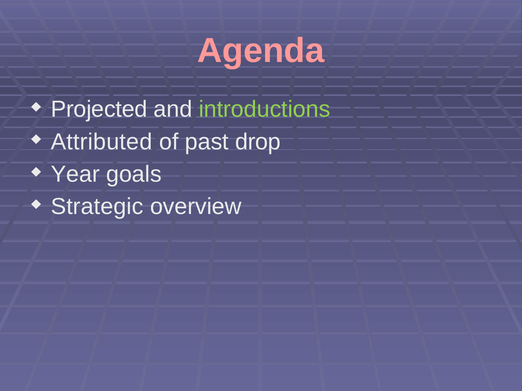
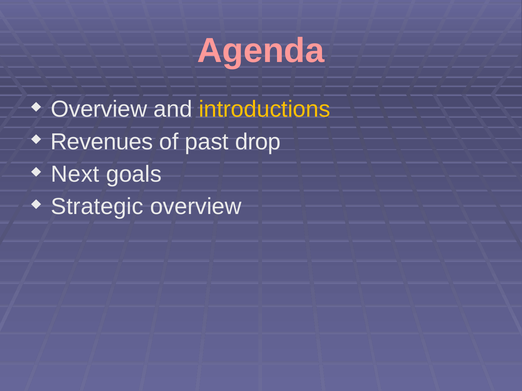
Projected at (99, 109): Projected -> Overview
introductions colour: light green -> yellow
Attributed: Attributed -> Revenues
Year: Year -> Next
